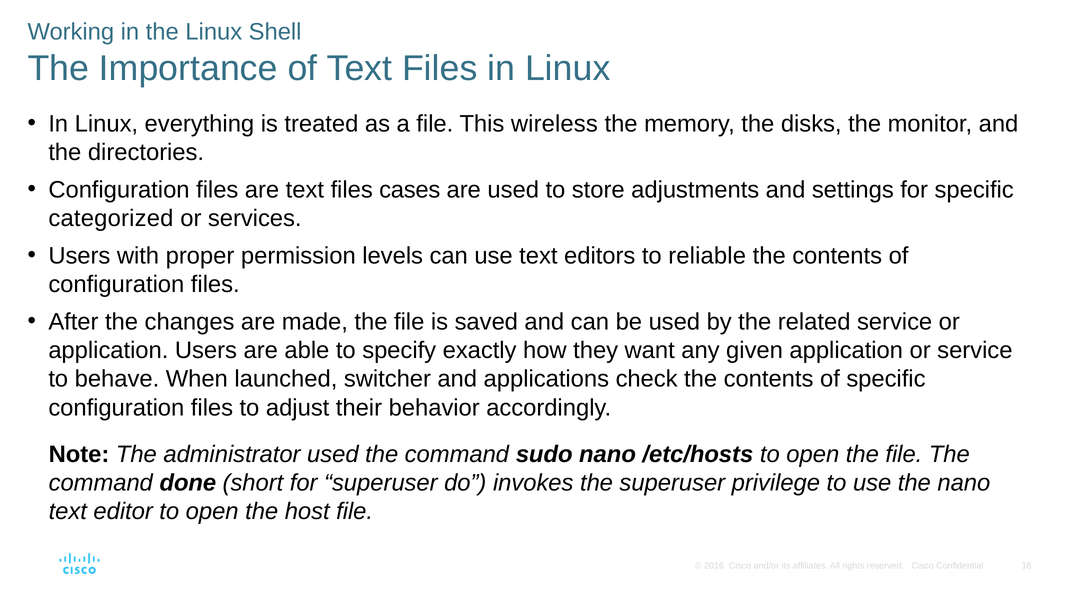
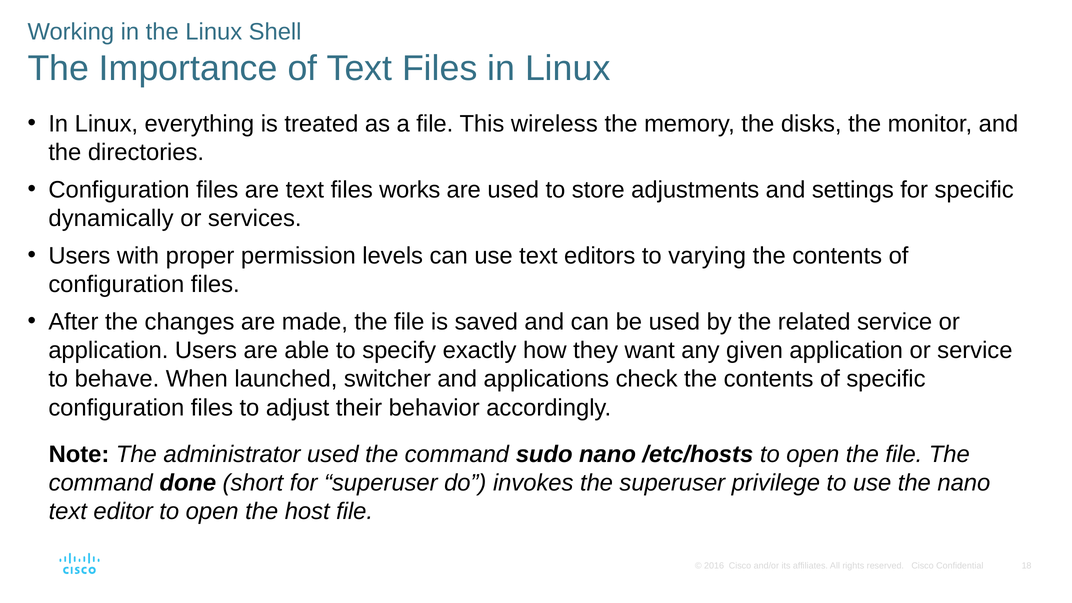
cases: cases -> works
categorized: categorized -> dynamically
reliable: reliable -> varying
